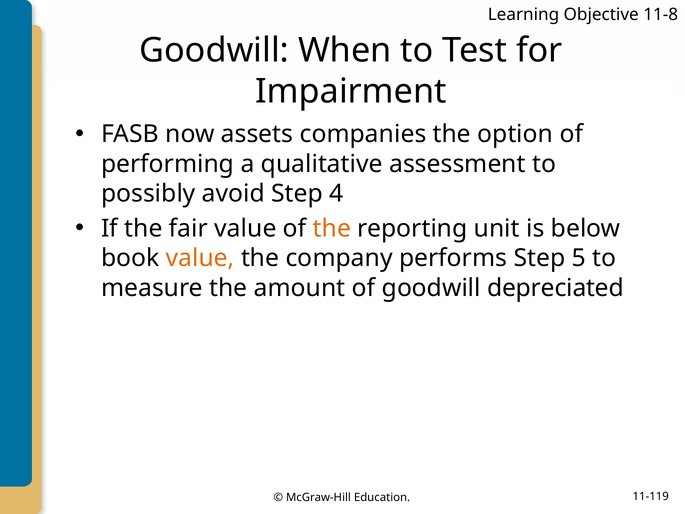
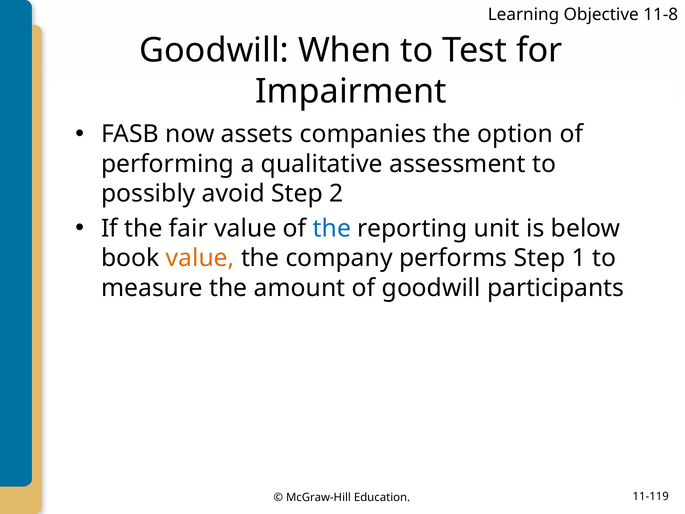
4: 4 -> 2
the at (332, 228) colour: orange -> blue
5: 5 -> 1
depreciated: depreciated -> participants
